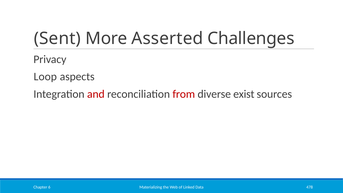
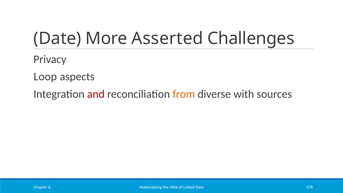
Sent: Sent -> Date
from colour: red -> orange
exist: exist -> with
